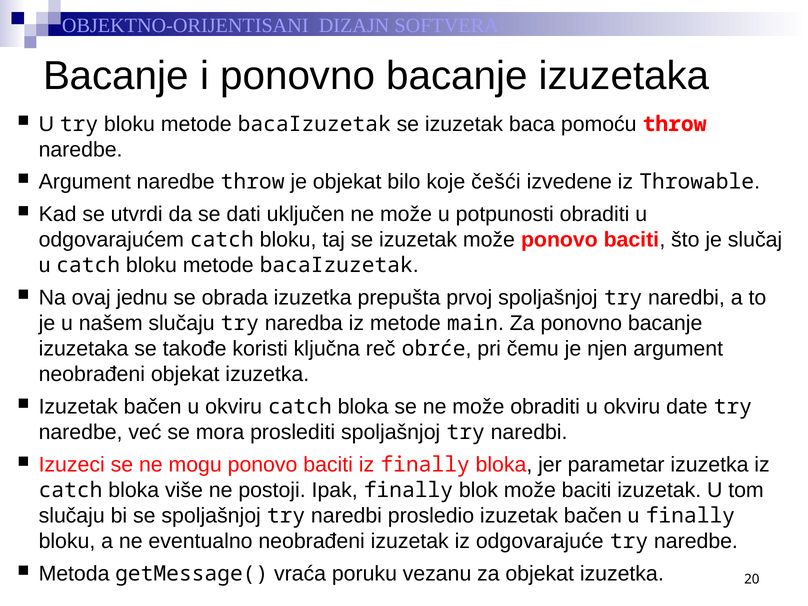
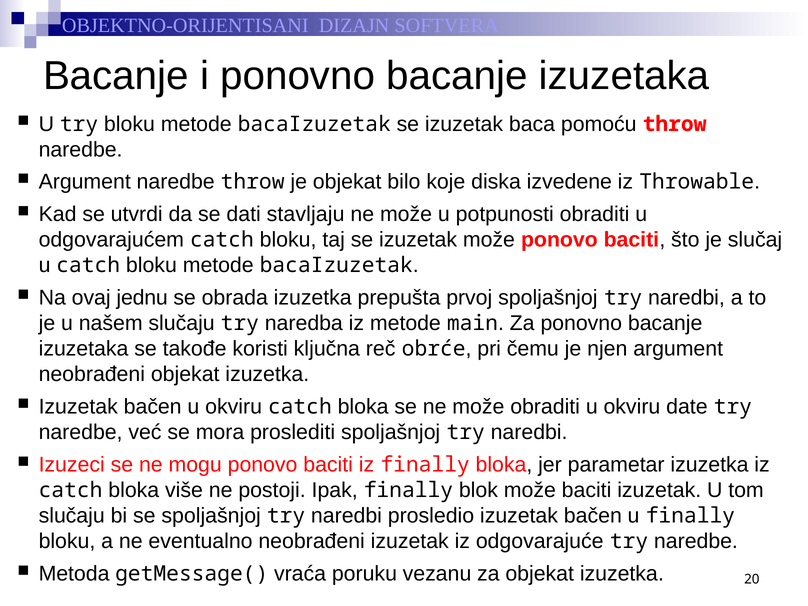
češći: češći -> diska
uključen: uključen -> stavljaju
